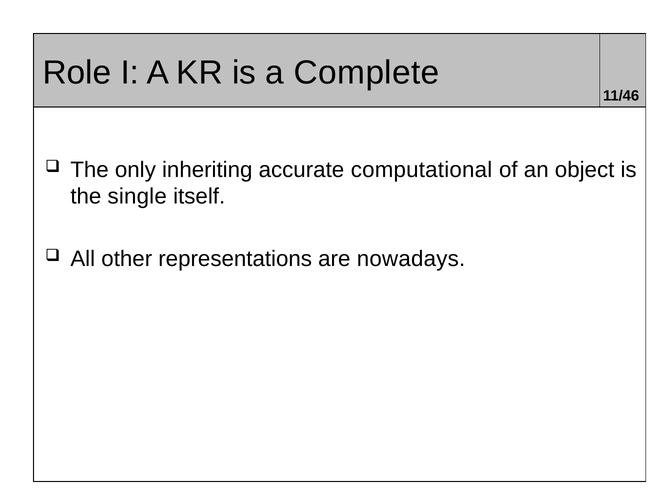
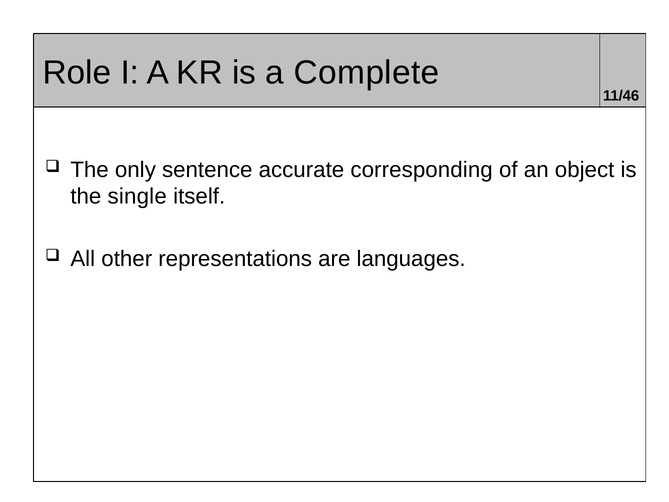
inheriting: inheriting -> sentence
computational: computational -> corresponding
nowadays: nowadays -> languages
